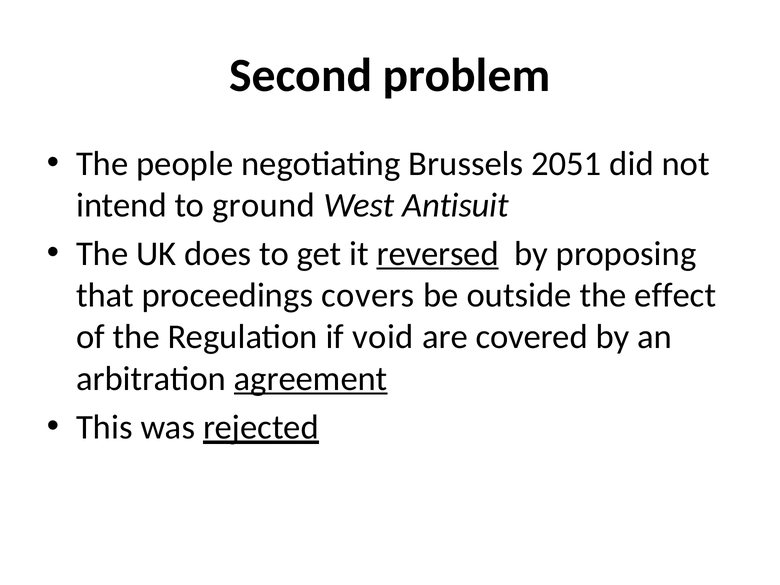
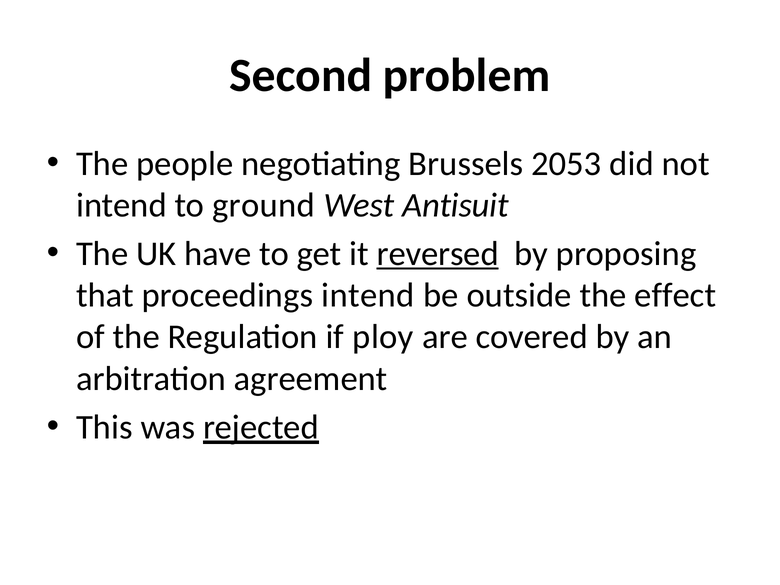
2051: 2051 -> 2053
does: does -> have
proceedings covers: covers -> intend
void: void -> ploy
agreement underline: present -> none
